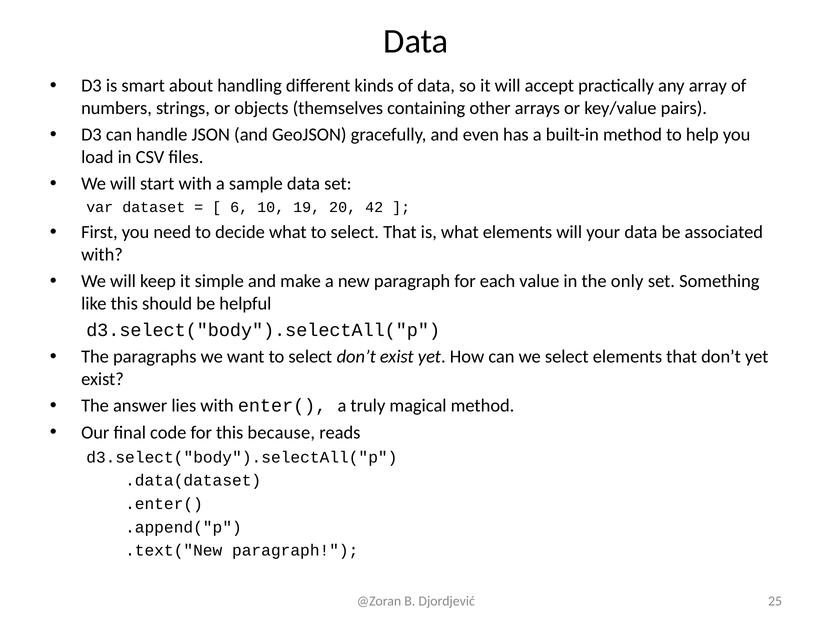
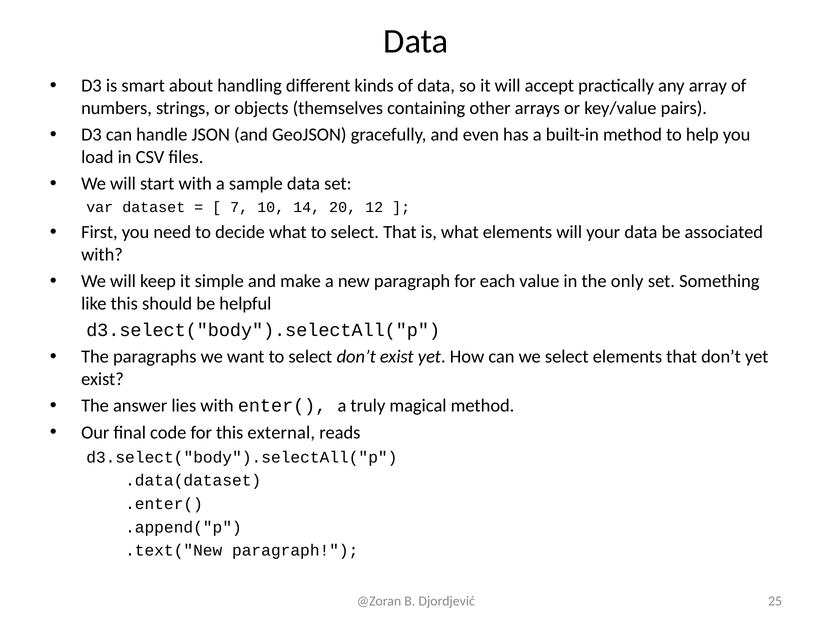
6: 6 -> 7
19: 19 -> 14
42: 42 -> 12
because: because -> external
